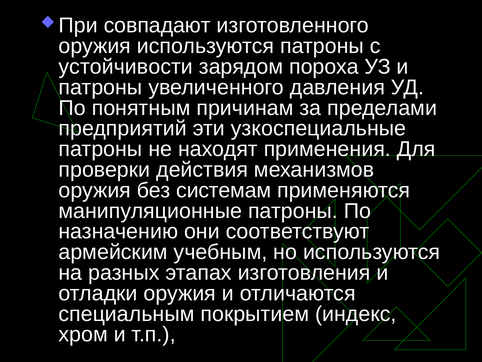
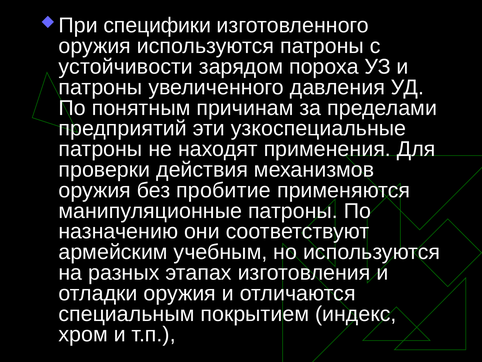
совпадают: совпадают -> специфики
системам: системам -> пробитие
